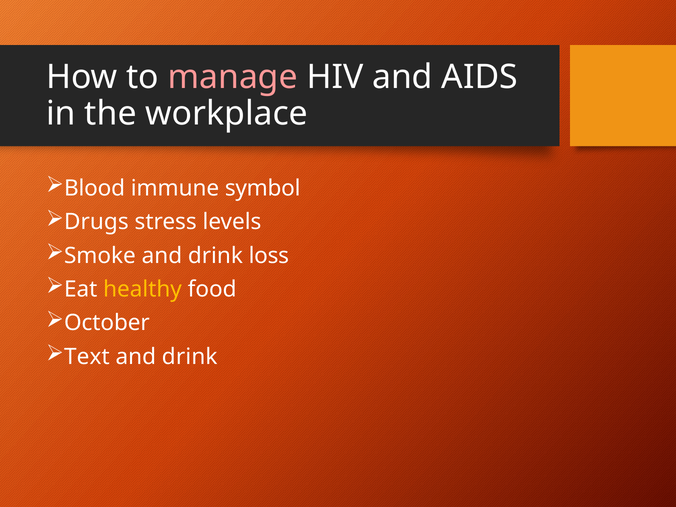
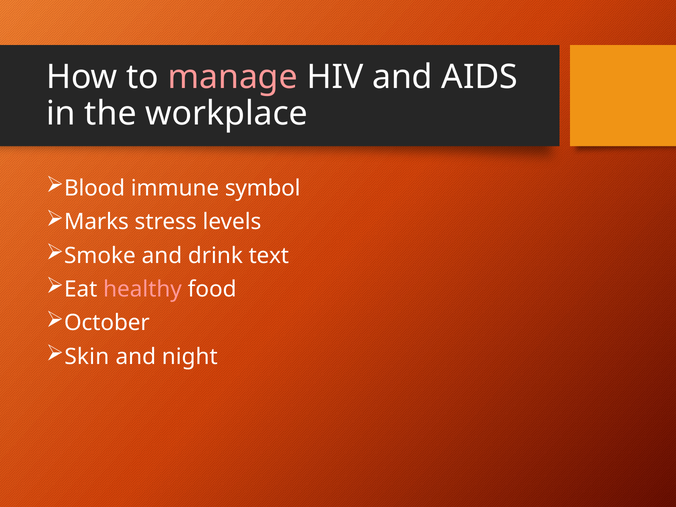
Drugs: Drugs -> Marks
loss: loss -> text
healthy colour: yellow -> pink
Text: Text -> Skin
drink at (190, 357): drink -> night
